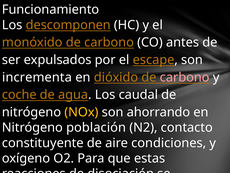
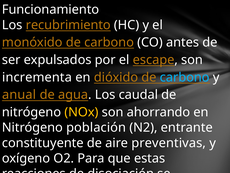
descomponen: descomponen -> recubrimiento
carbono at (185, 77) colour: pink -> light blue
coche: coche -> anual
contacto: contacto -> entrante
condiciones: condiciones -> preventivas
